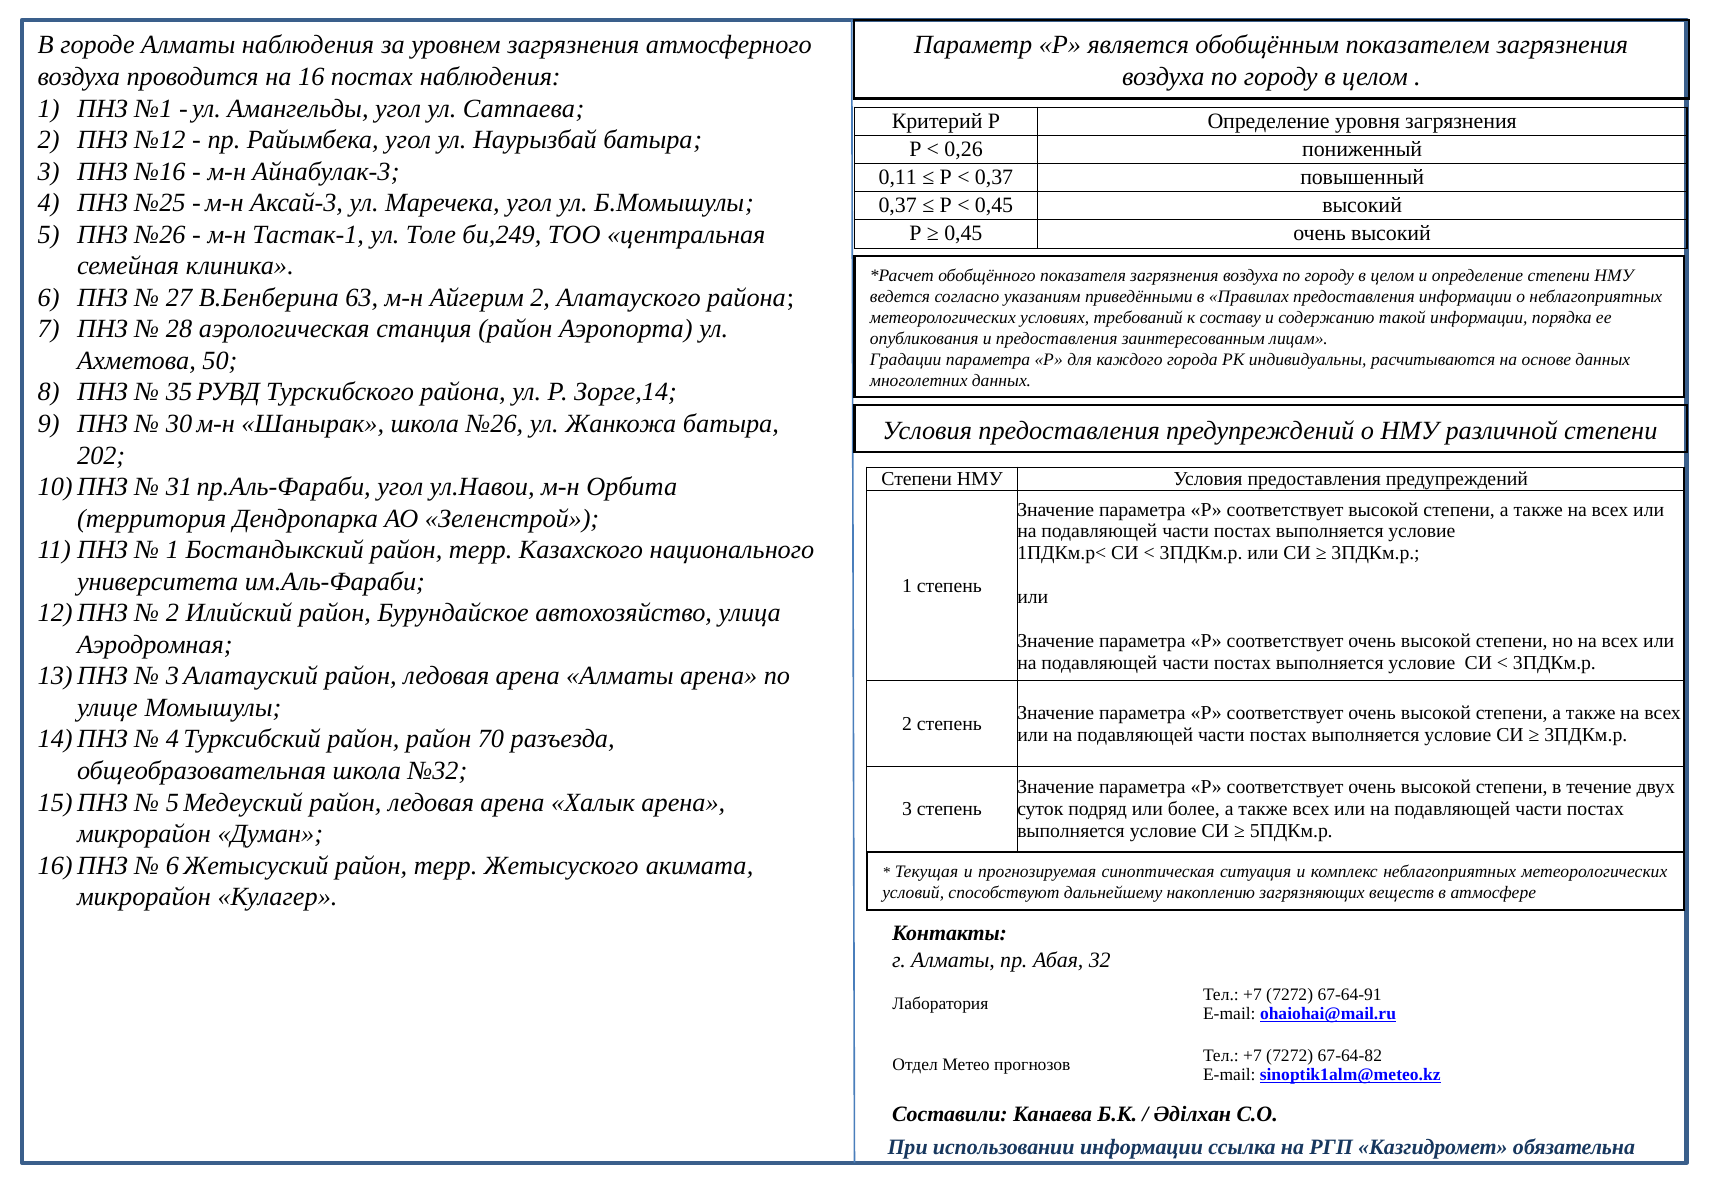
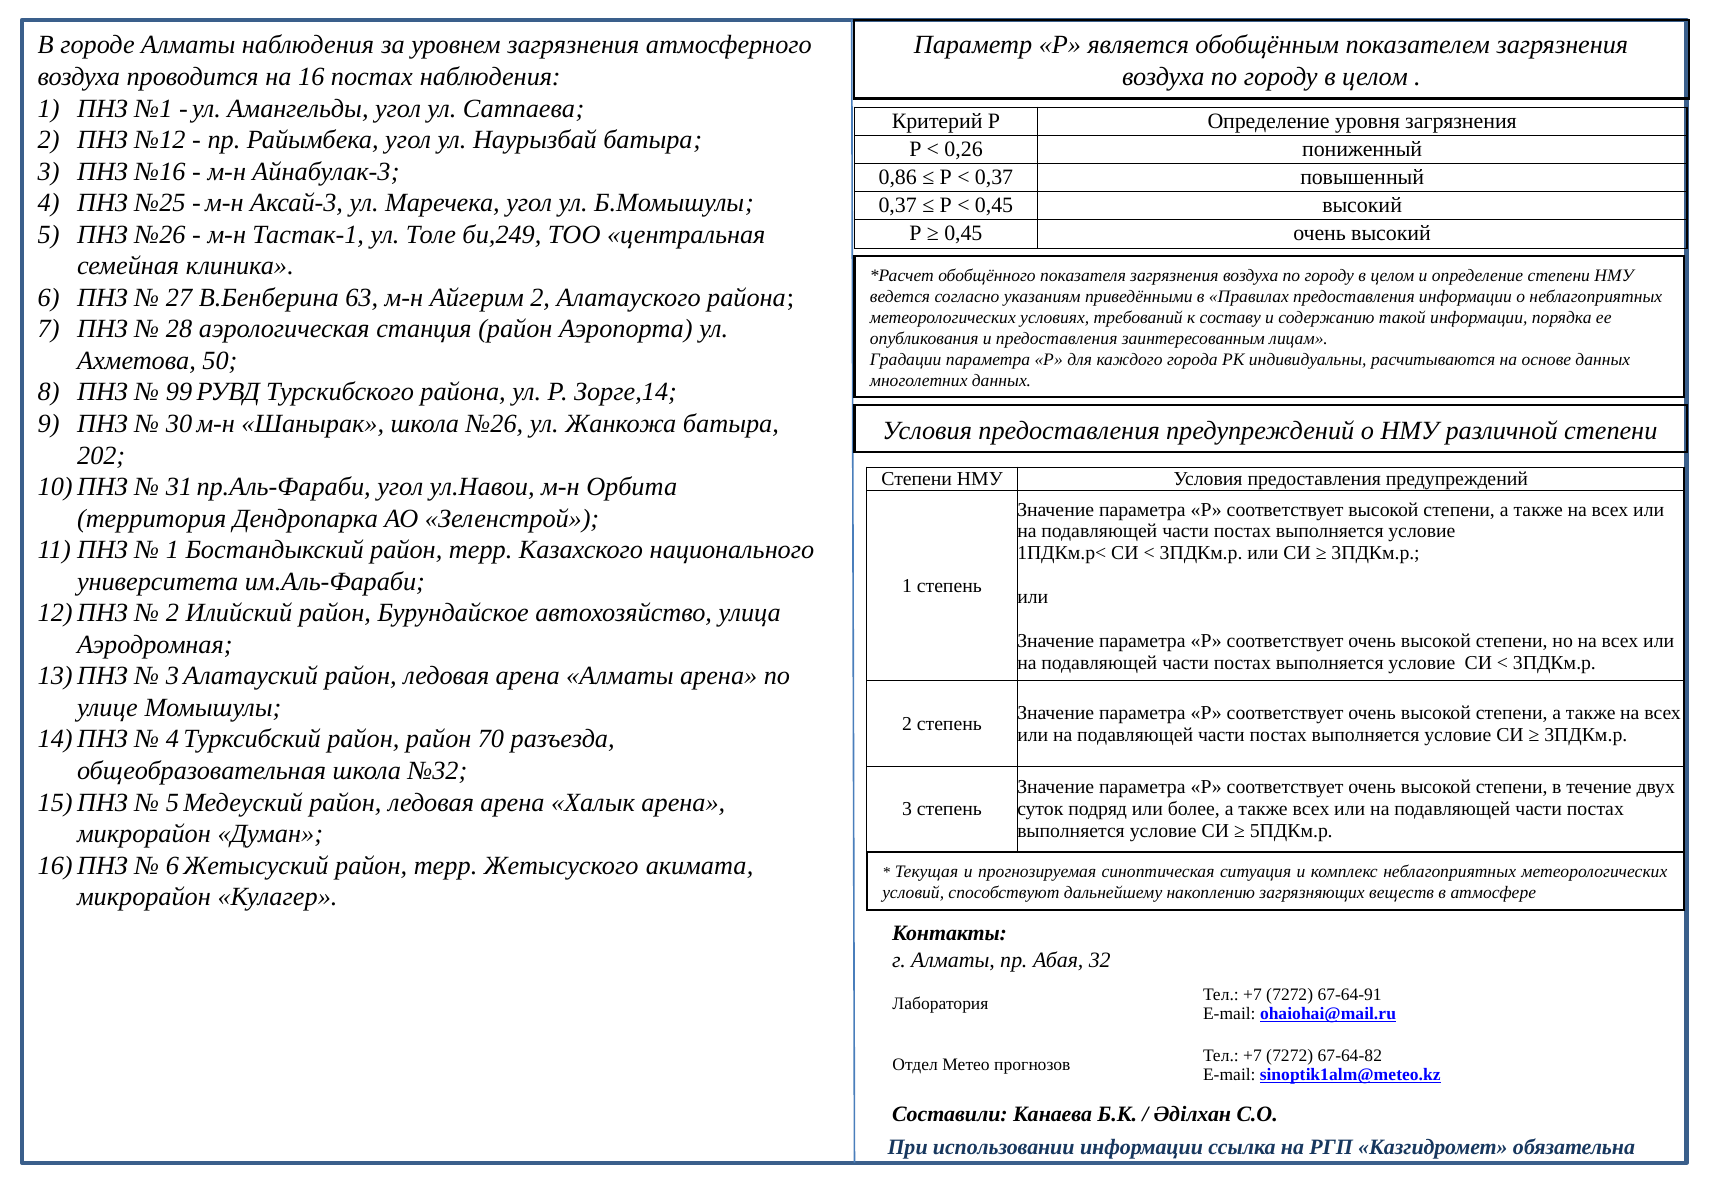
0,11: 0,11 -> 0,86
35: 35 -> 99
